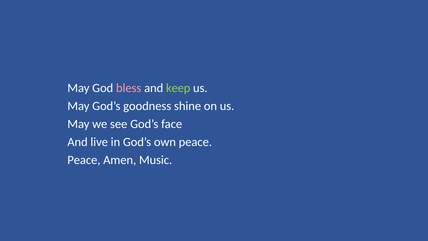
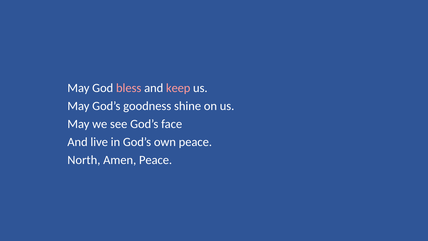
keep colour: light green -> pink
Peace at (84, 160): Peace -> North
Amen Music: Music -> Peace
